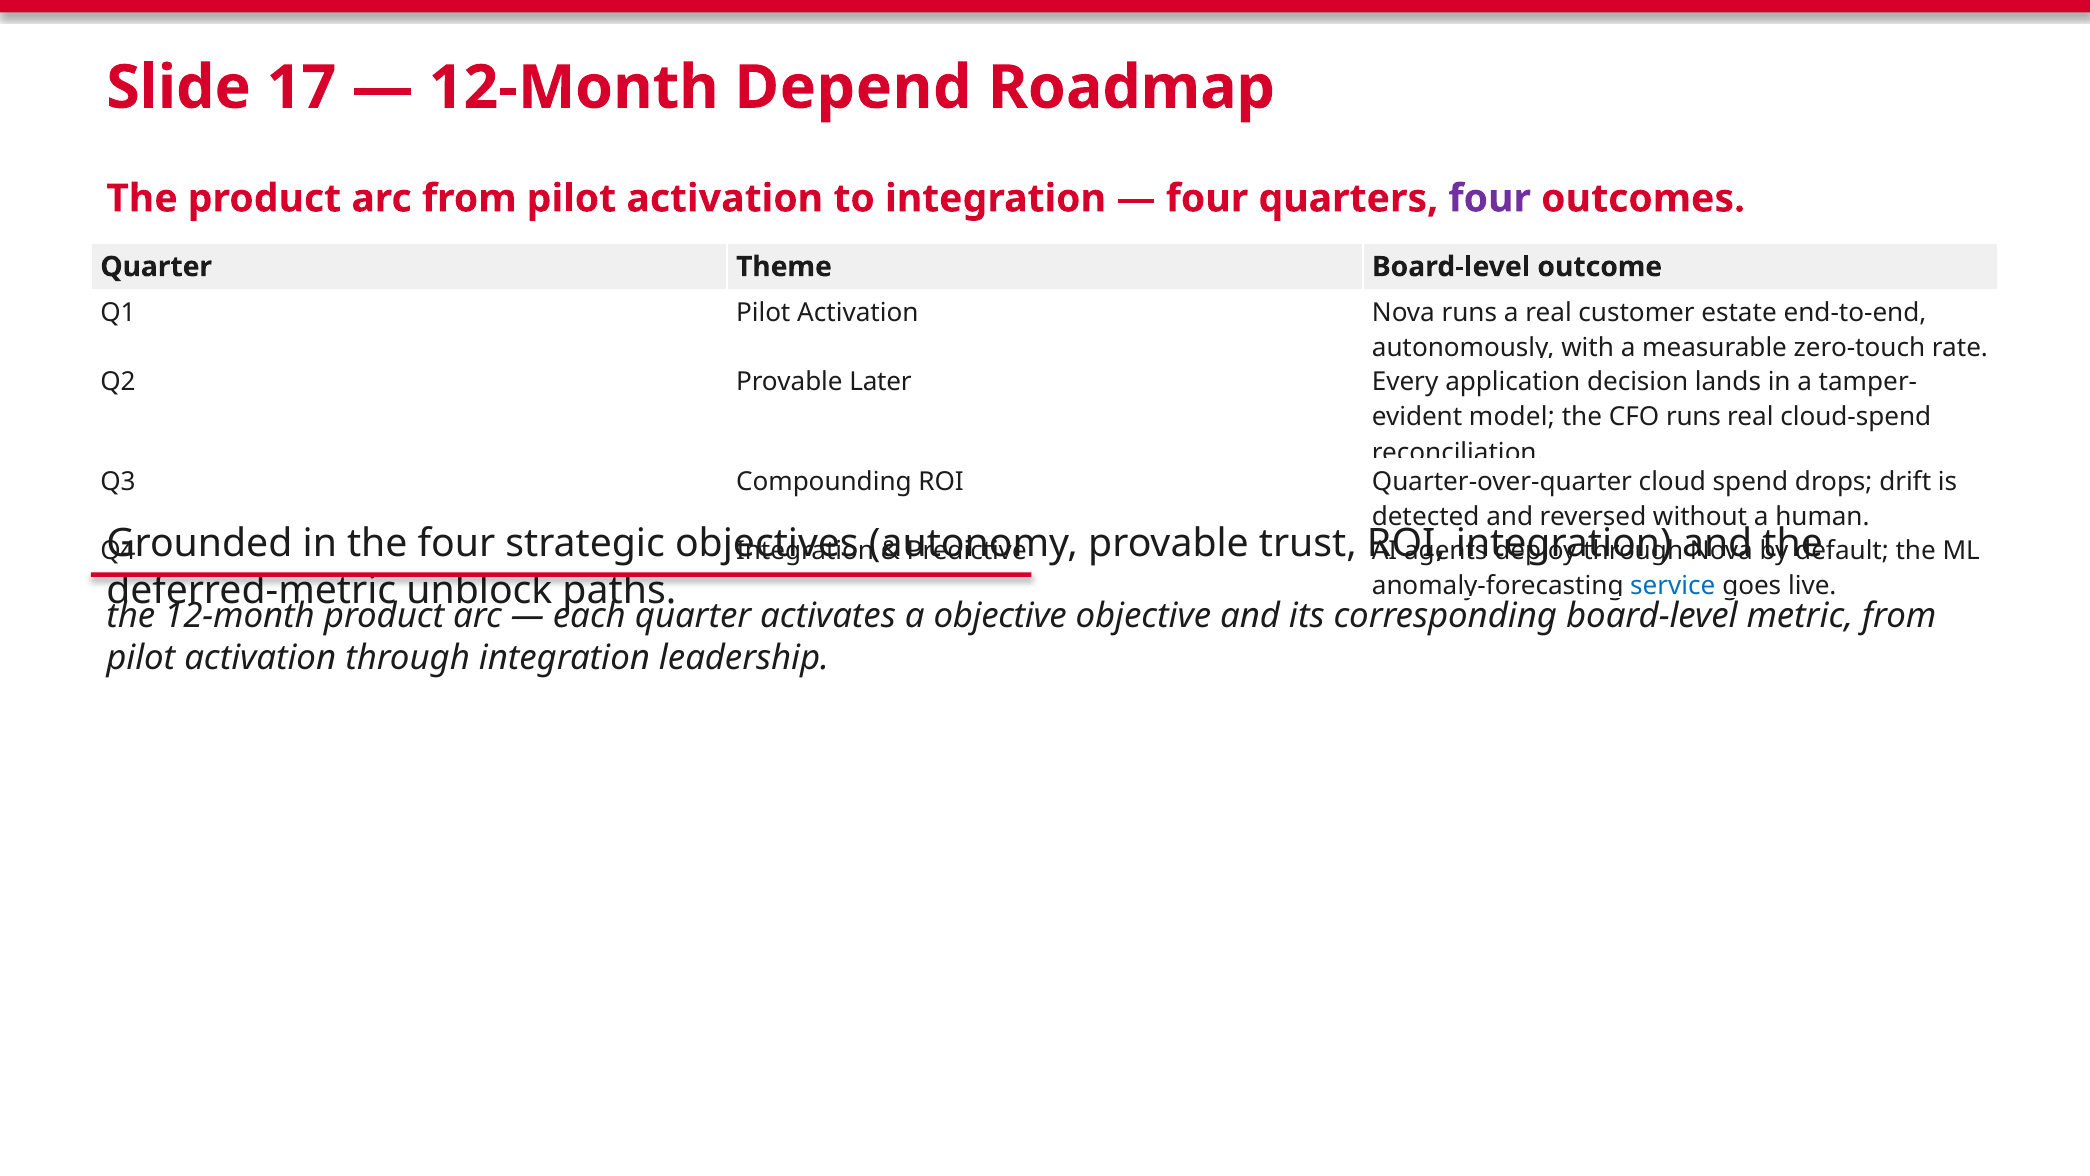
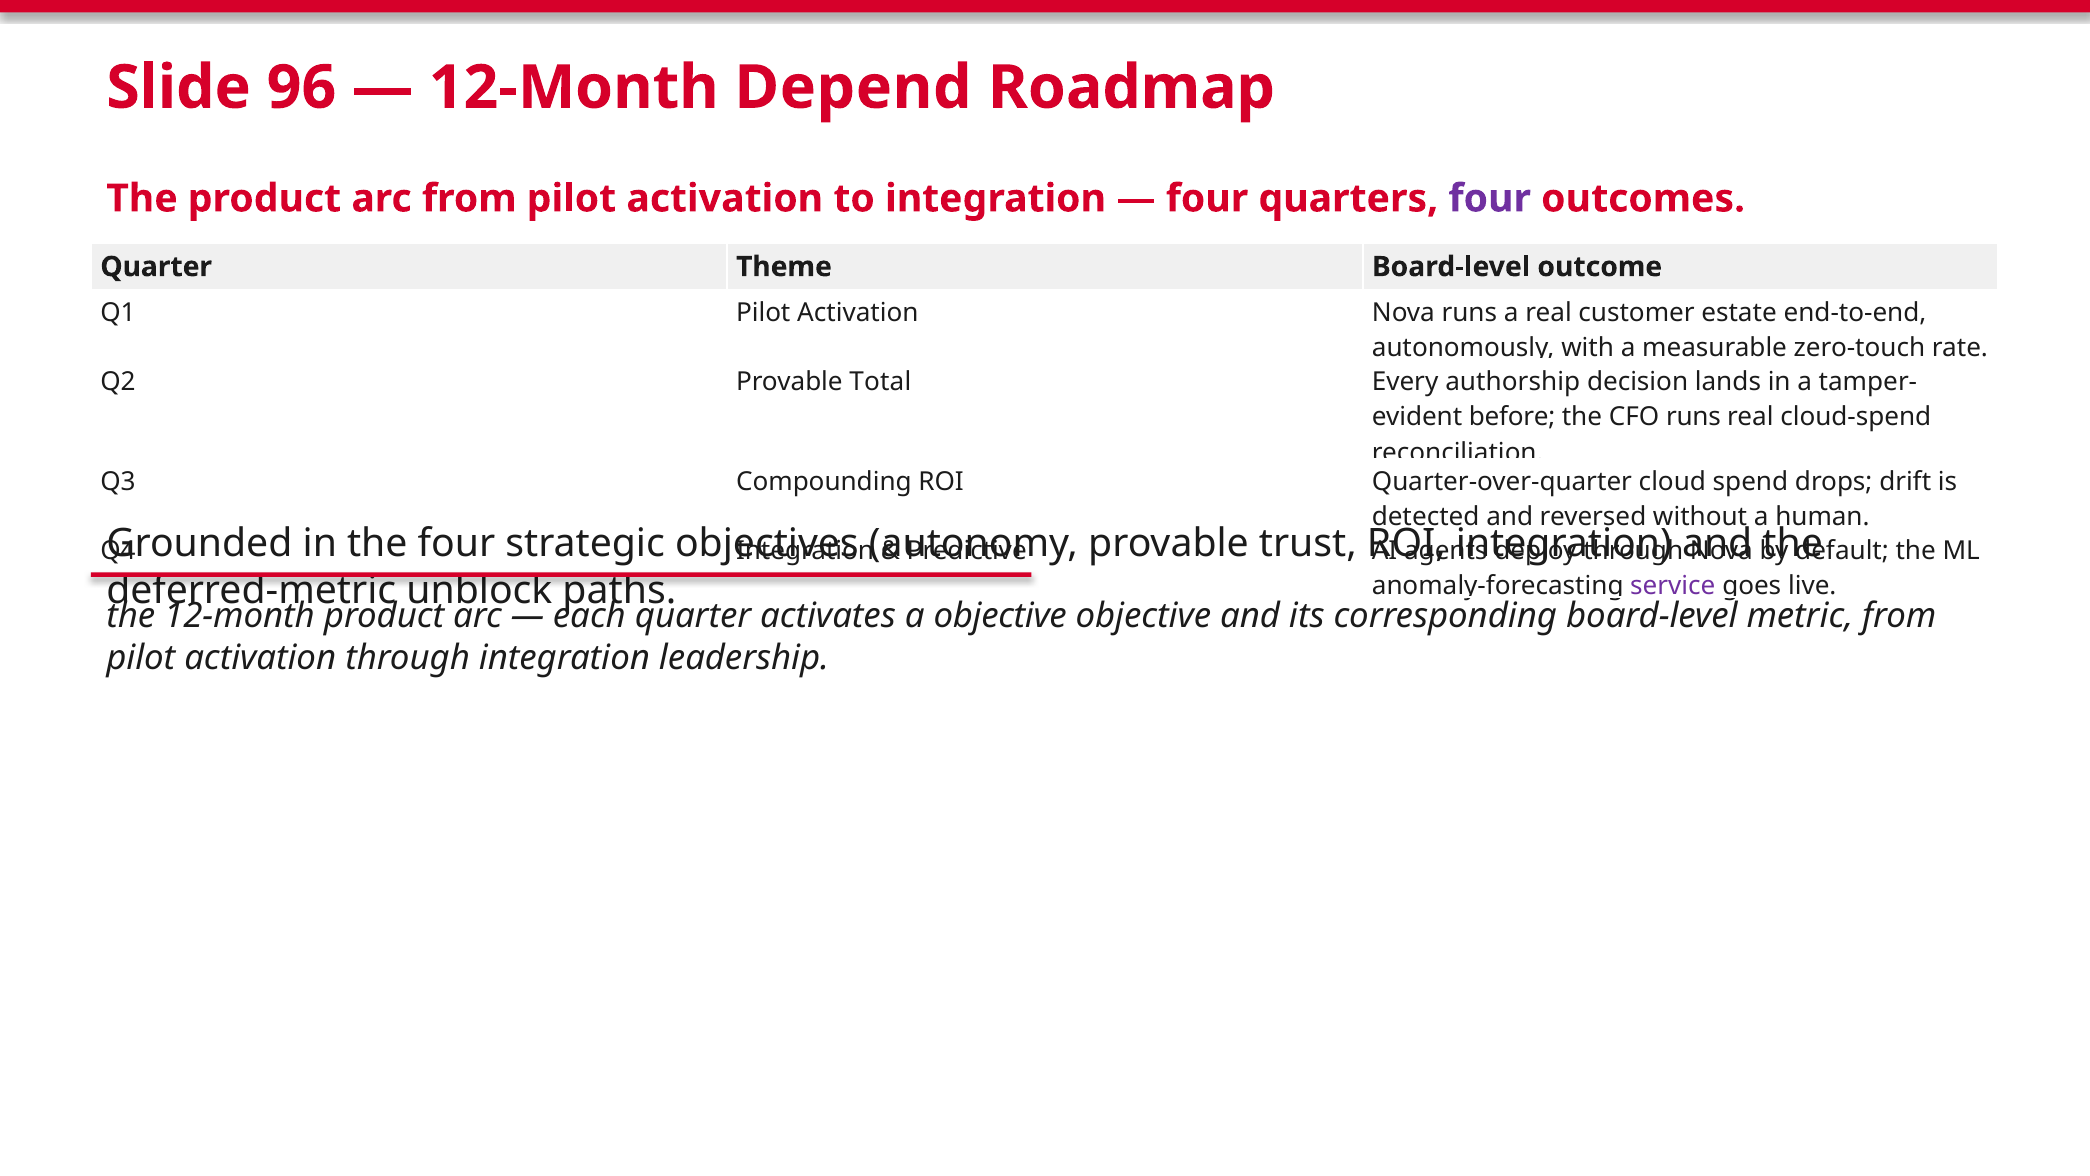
17: 17 -> 96
Later: Later -> Total
application: application -> authorship
model: model -> before
service colour: blue -> purple
